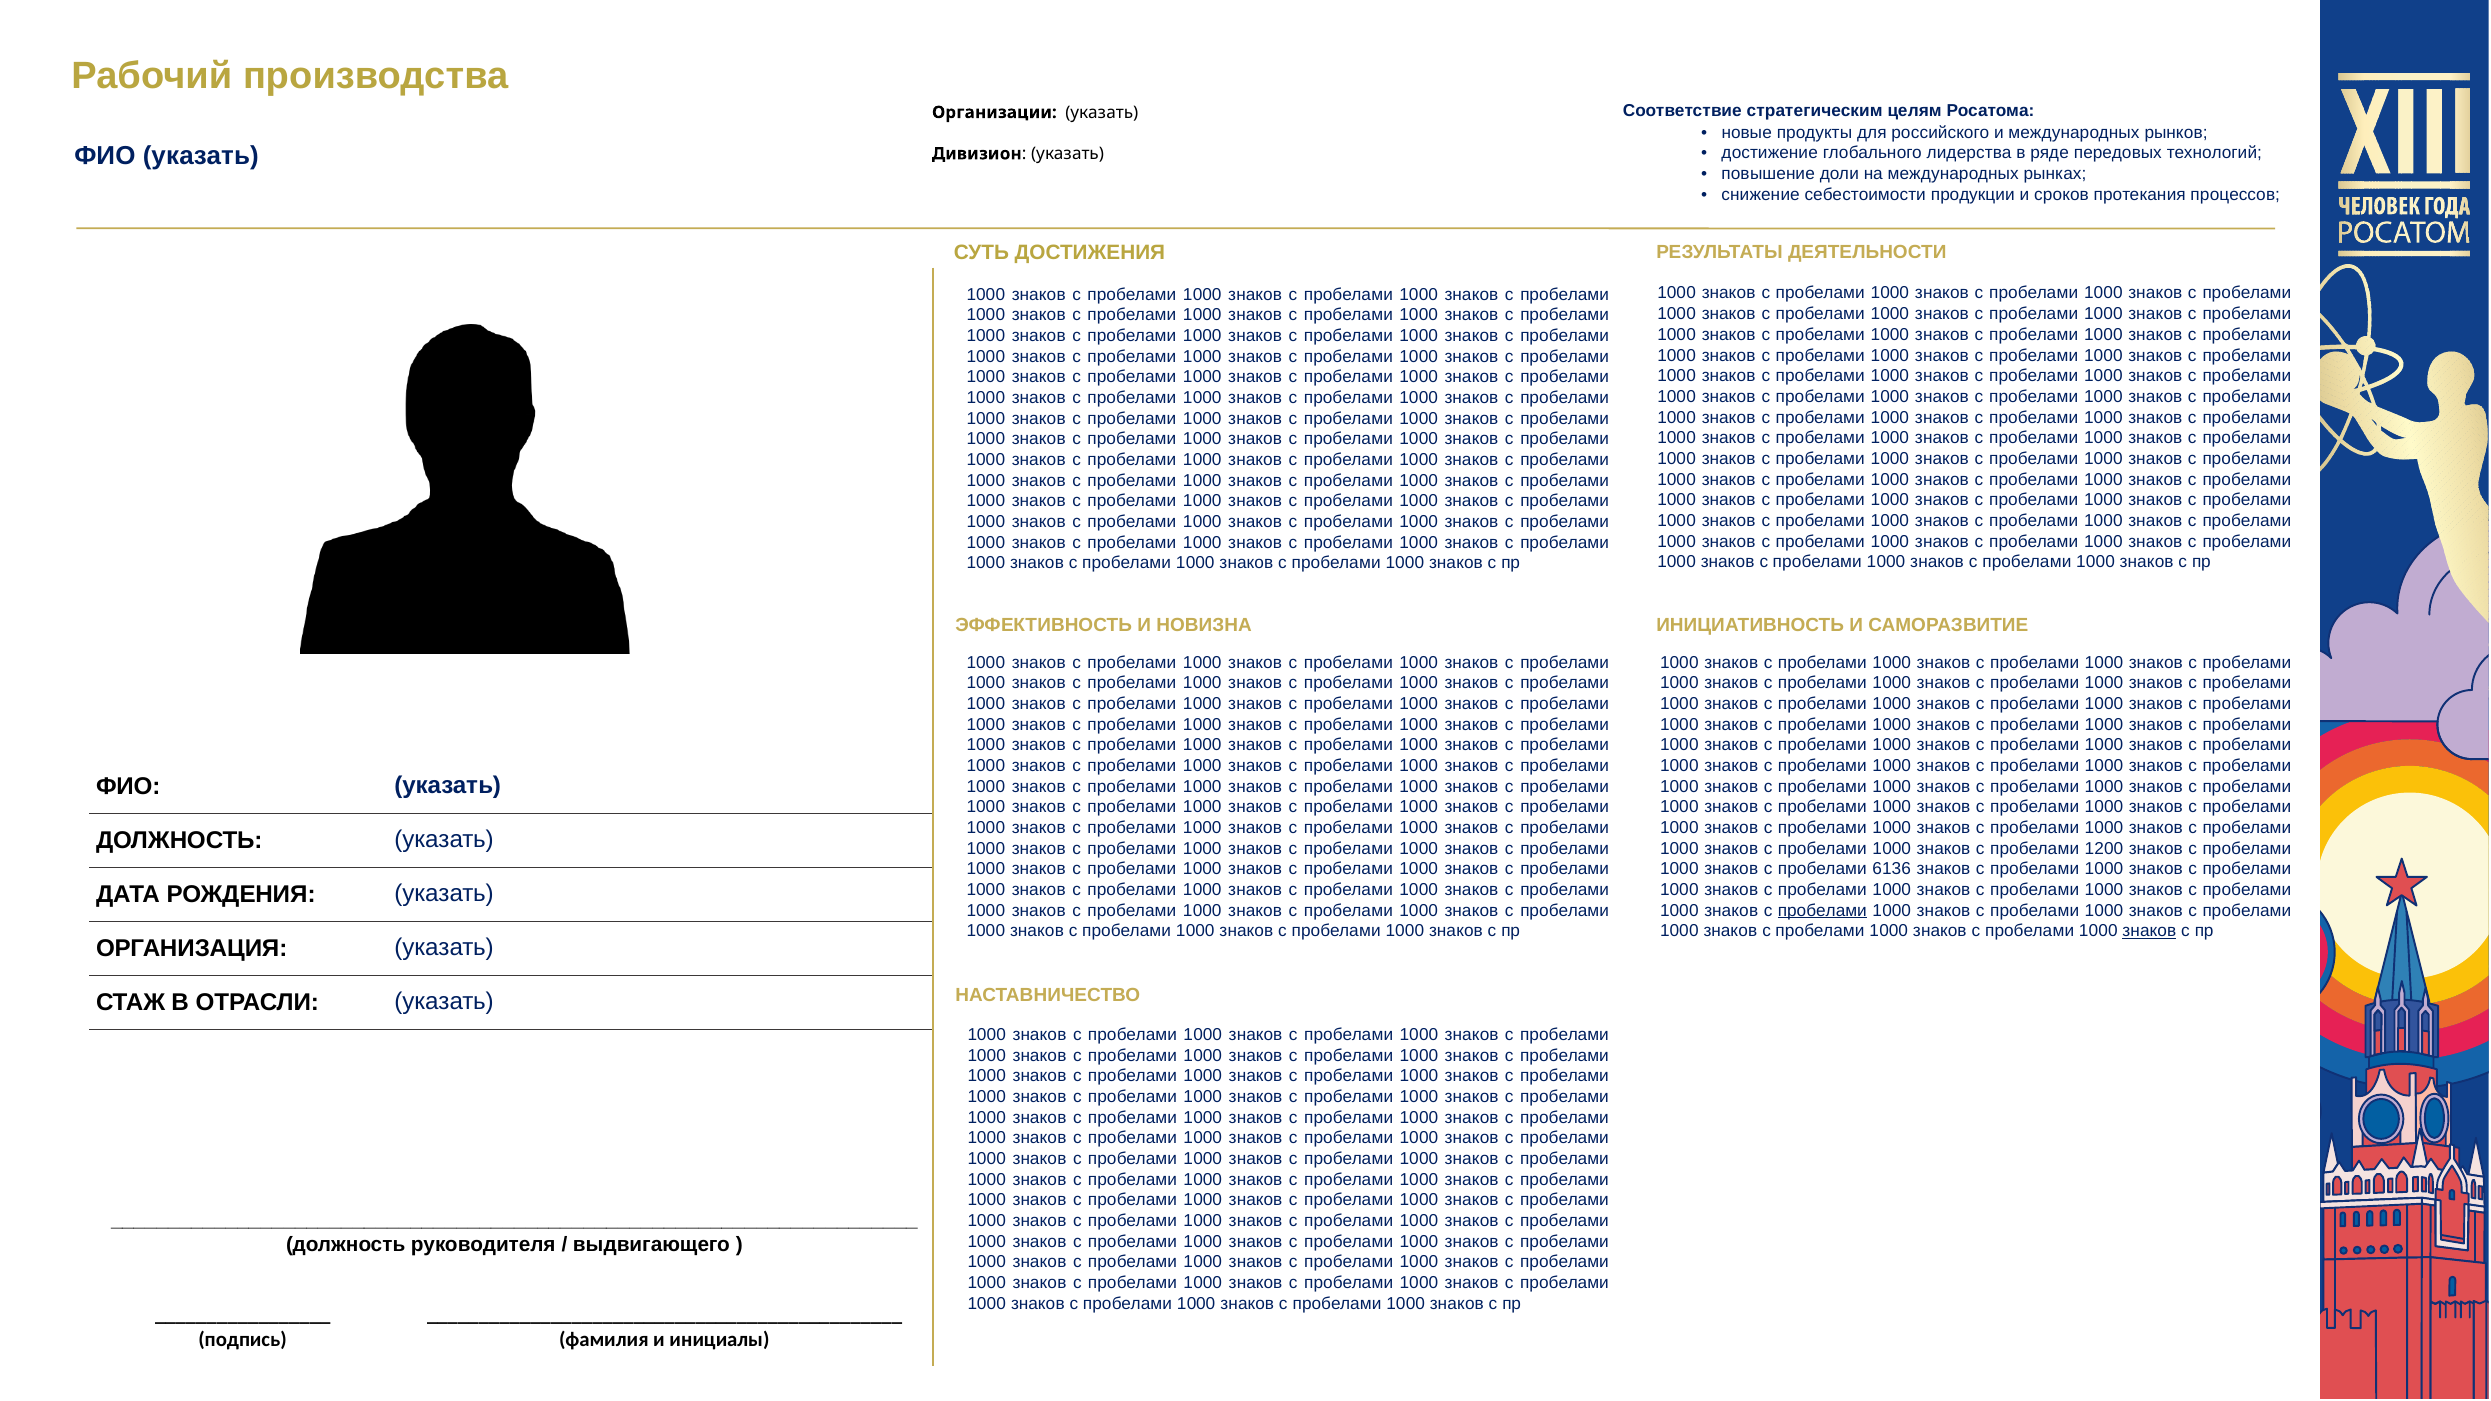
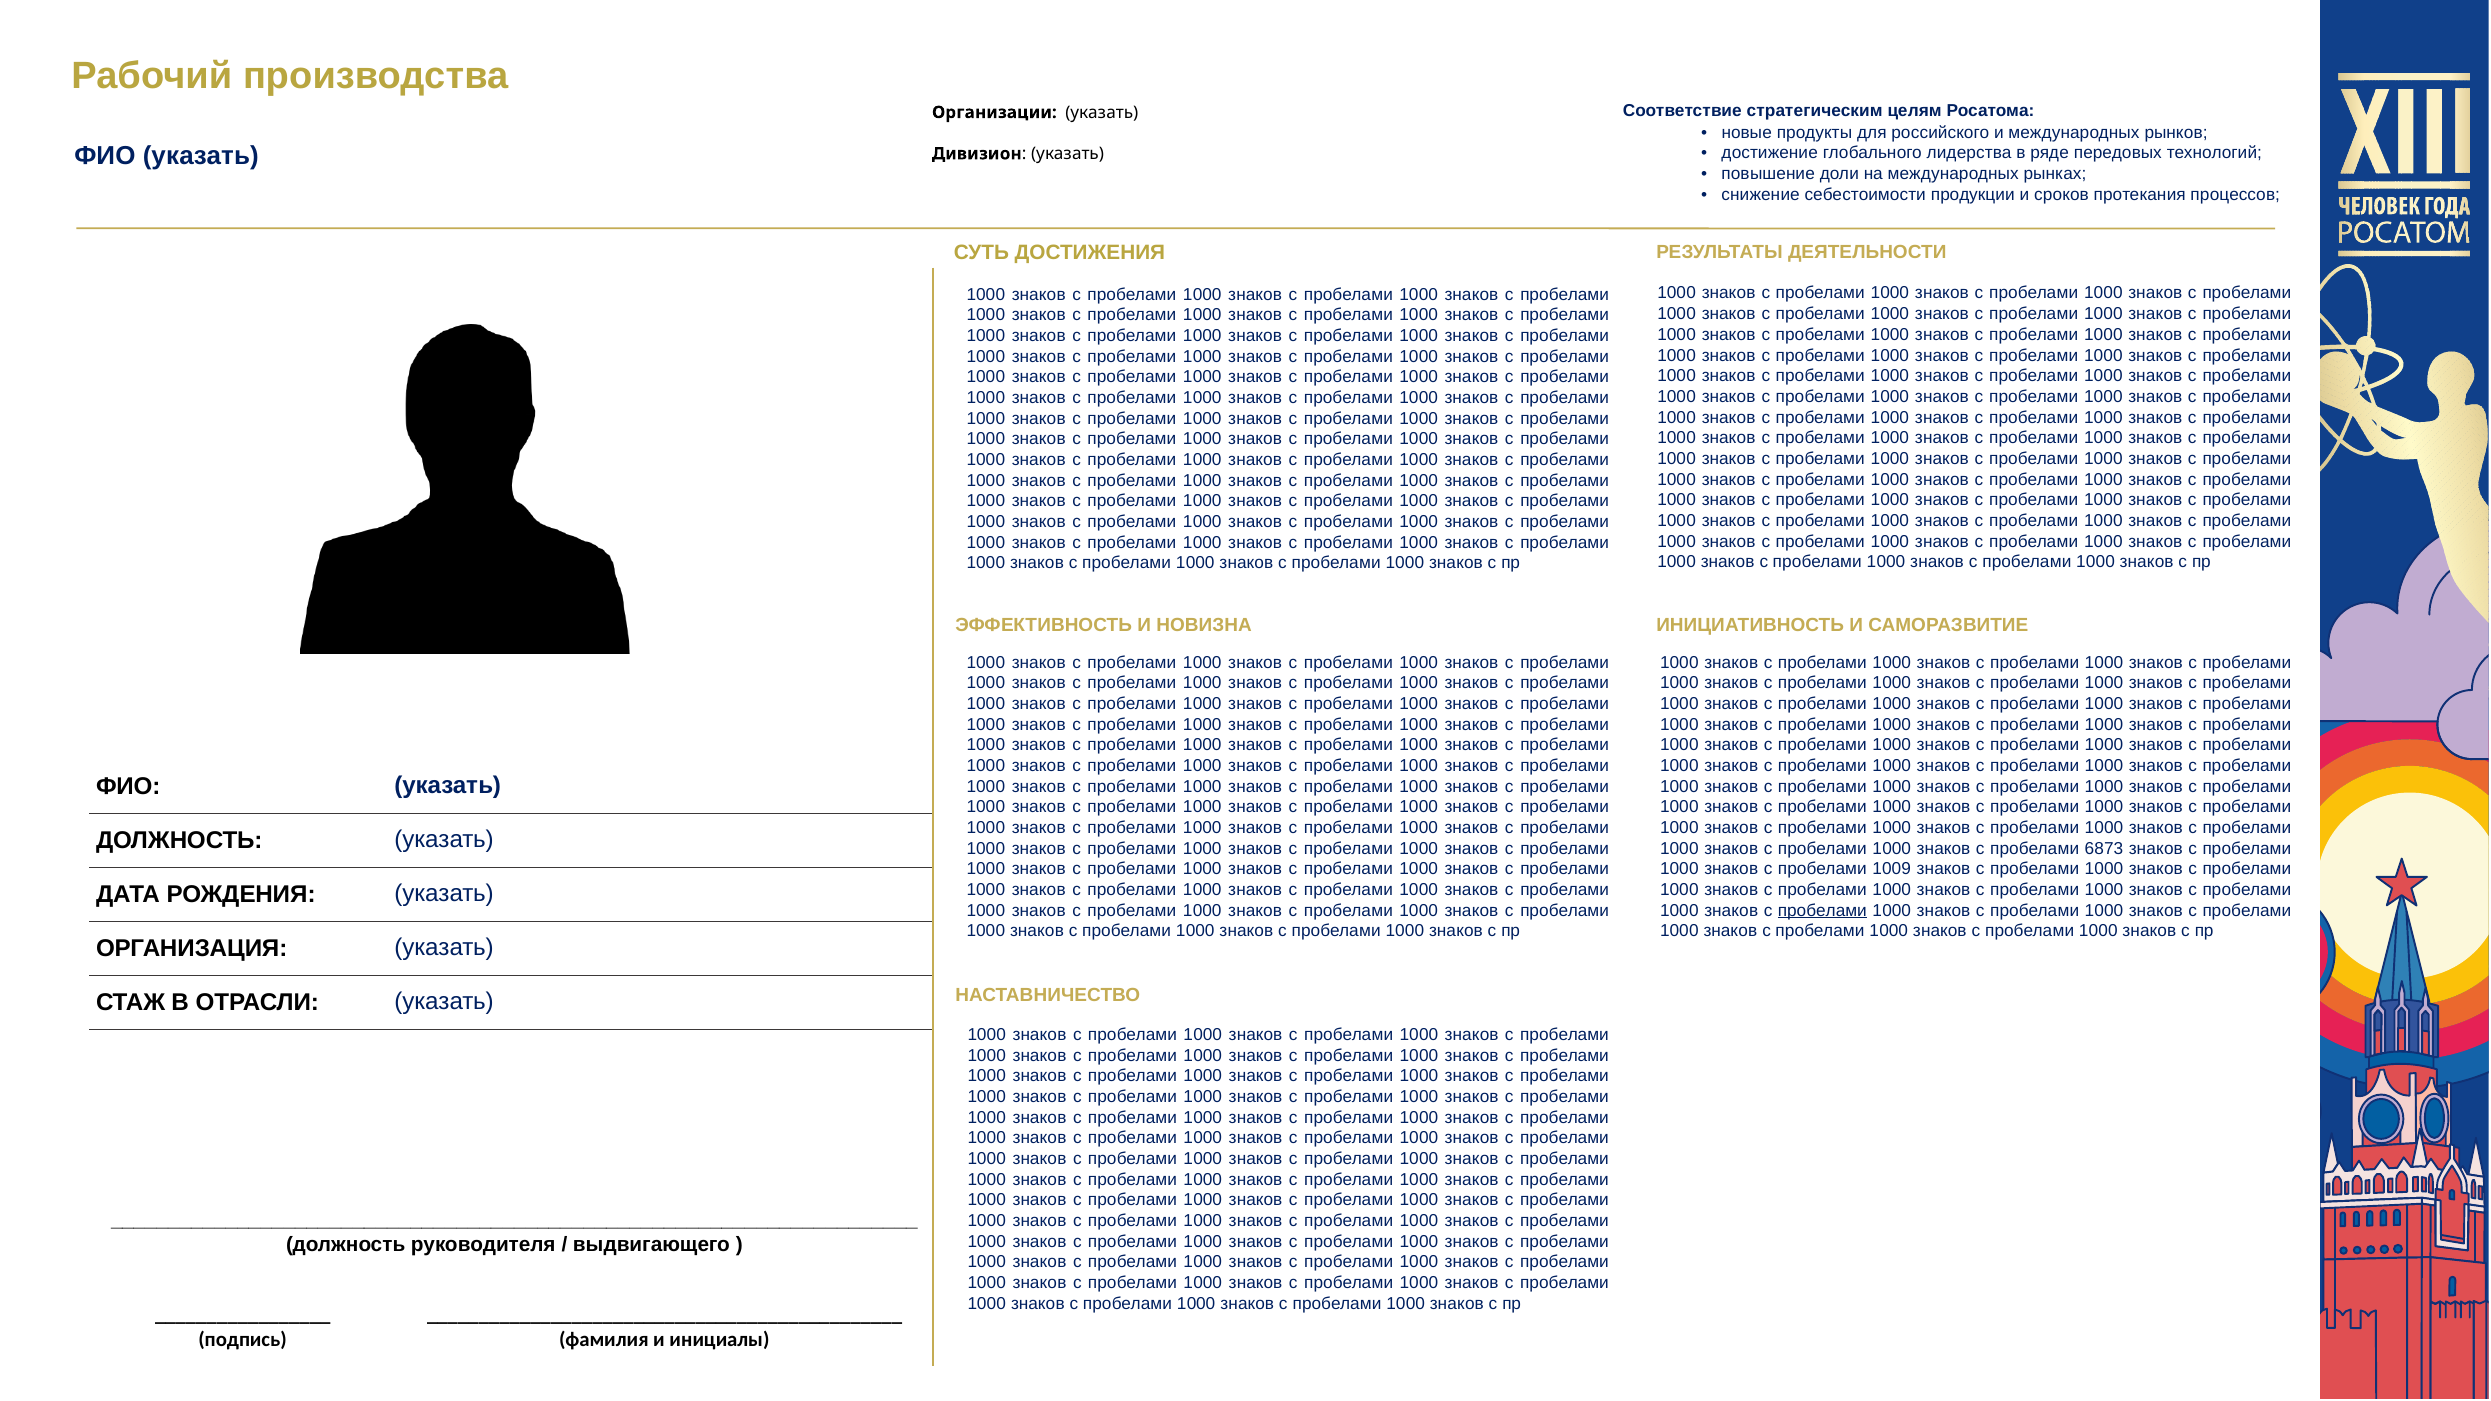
1200: 1200 -> 6873
6136: 6136 -> 1009
знаков at (2149, 931) underline: present -> none
